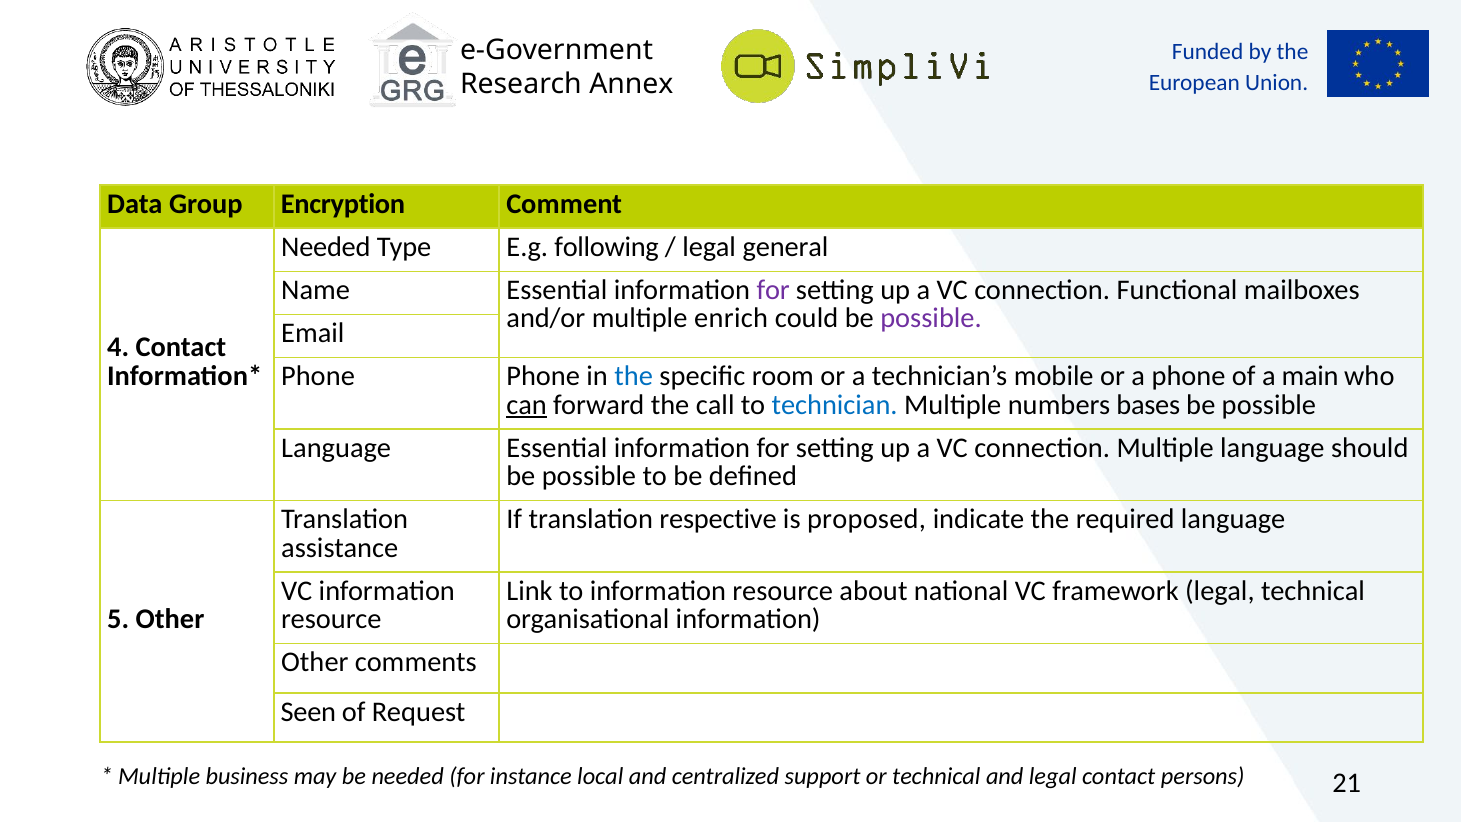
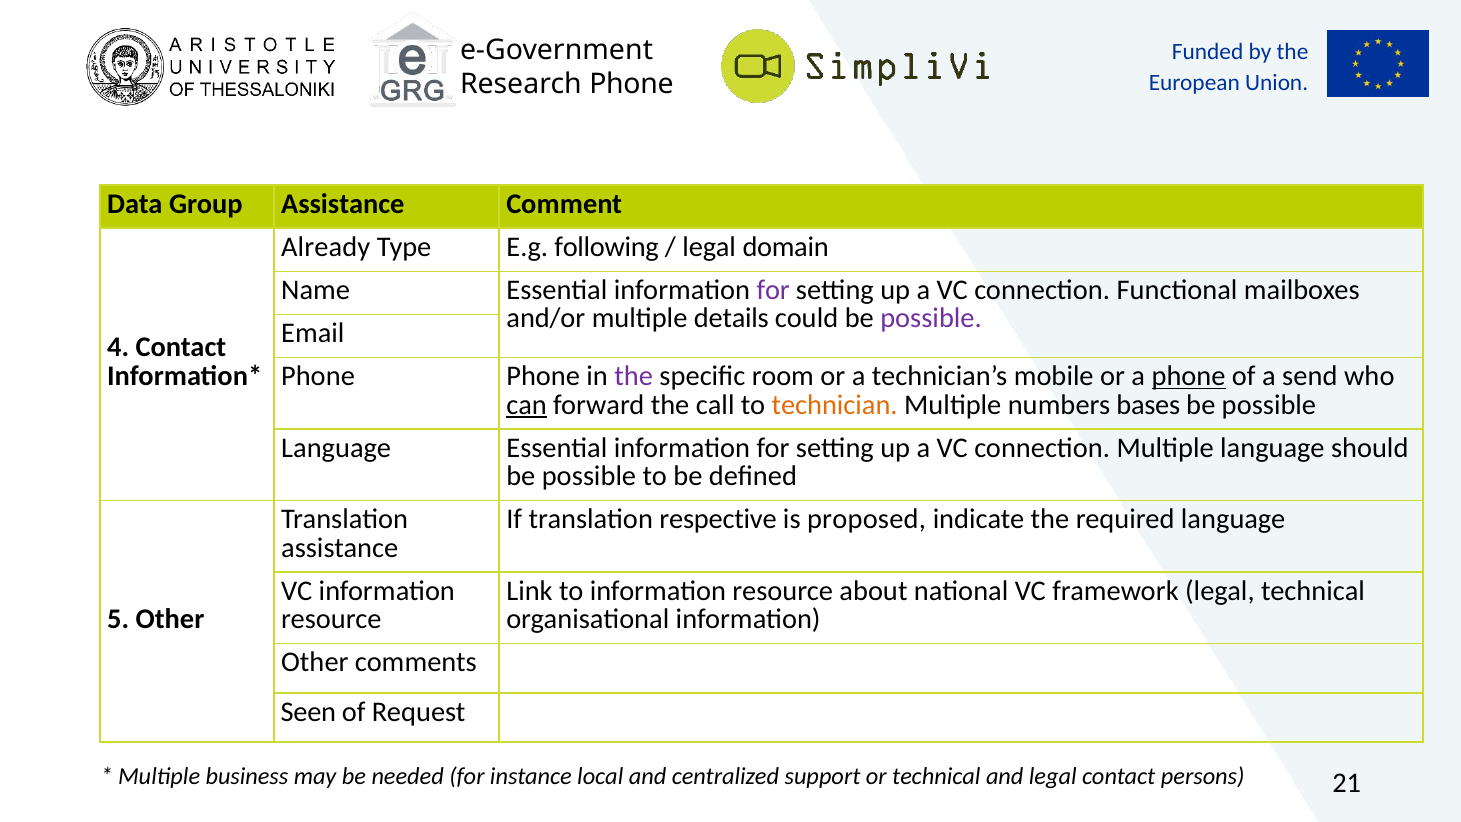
Annex at (631, 84): Annex -> Phone
Group Encryption: Encryption -> Assistance
Needed at (326, 247): Needed -> Already
general: general -> domain
enrich: enrich -> details
the at (634, 376) colour: blue -> purple
phone at (1189, 376) underline: none -> present
main: main -> send
technician colour: blue -> orange
